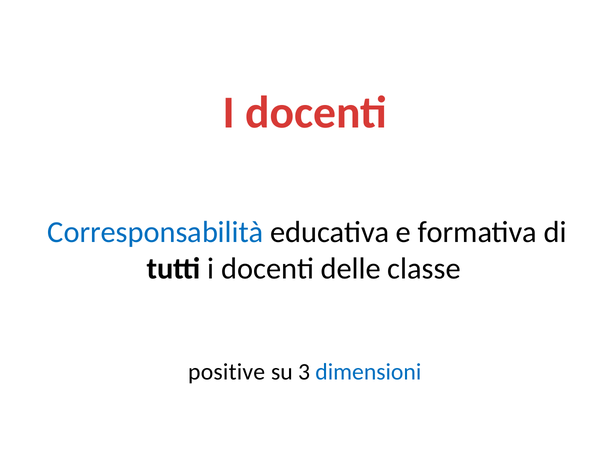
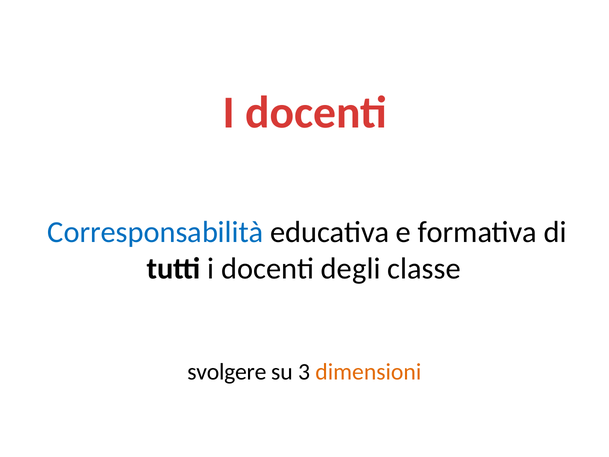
delle: delle -> degli
positive: positive -> svolgere
dimensioni colour: blue -> orange
